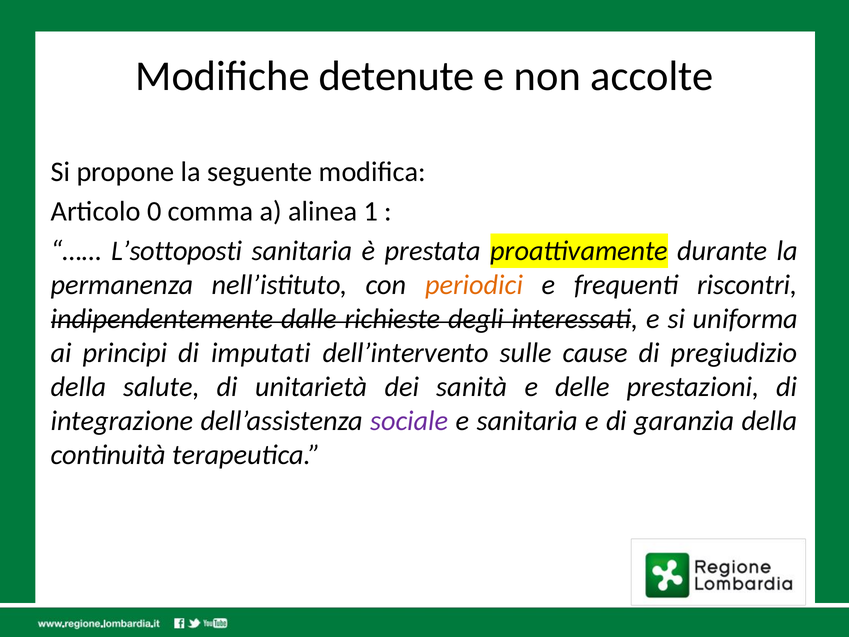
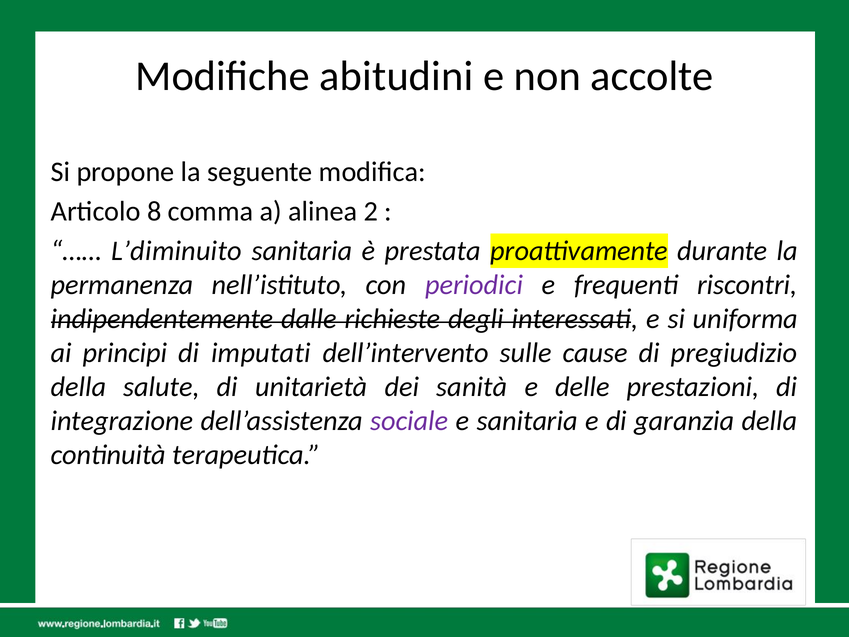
detenute: detenute -> abitudini
0: 0 -> 8
1: 1 -> 2
L’sottoposti: L’sottoposti -> L’diminuito
periodici colour: orange -> purple
